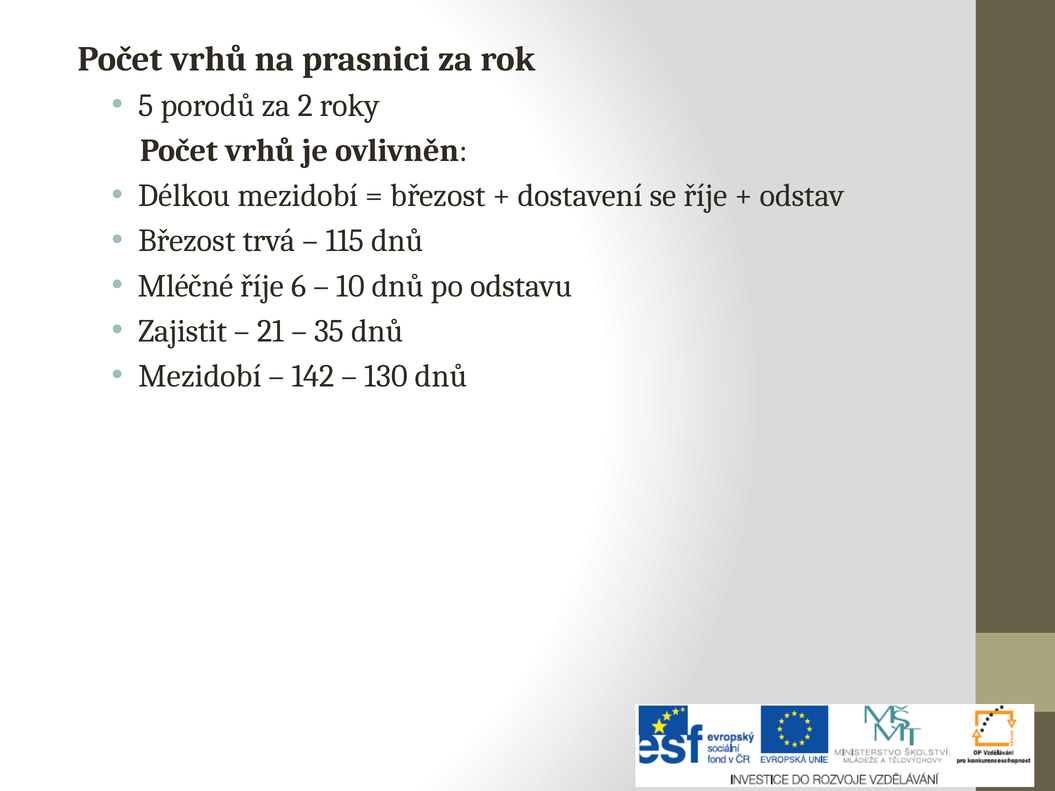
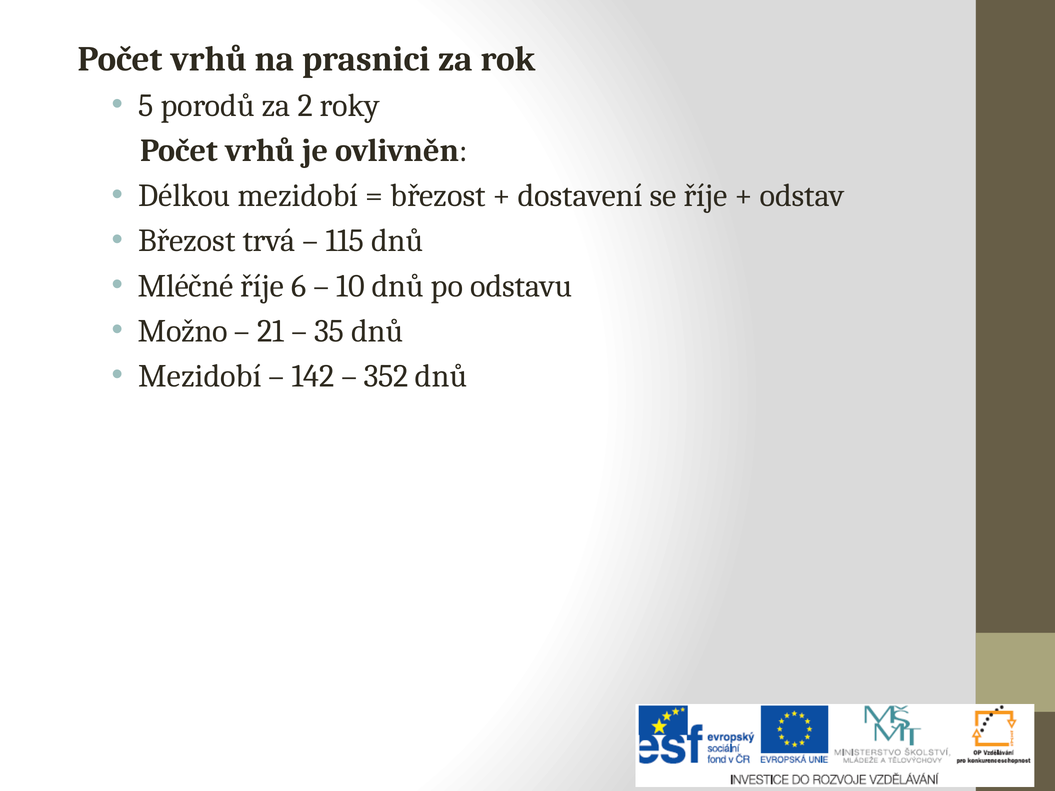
Zajistit: Zajistit -> Možno
130: 130 -> 352
